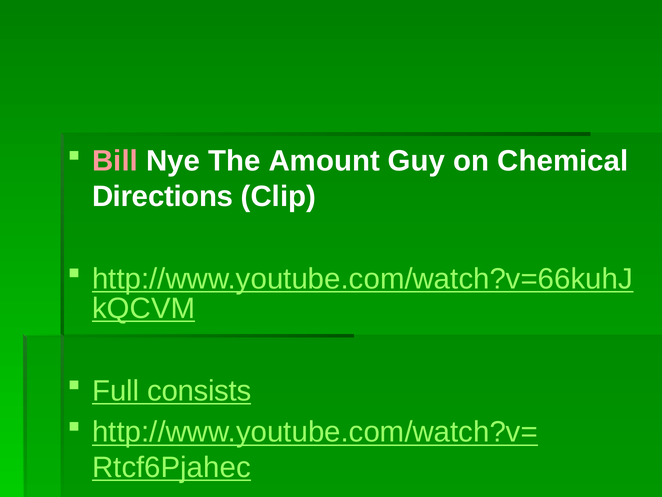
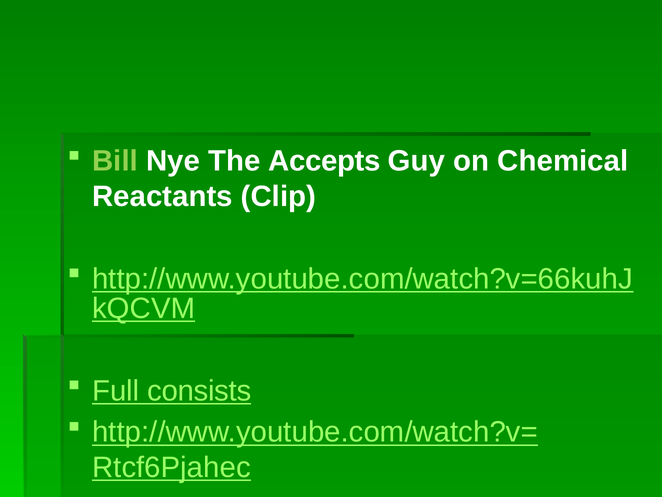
Bill colour: pink -> light green
Amount: Amount -> Accepts
Directions: Directions -> Reactants
